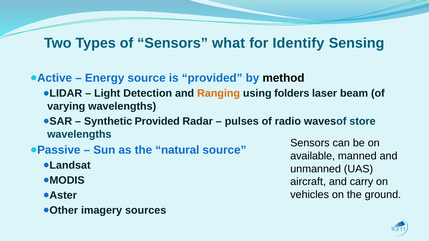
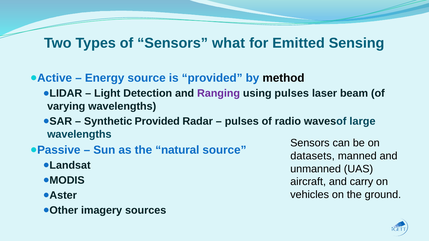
Identify: Identify -> Emitted
Ranging colour: orange -> purple
using folders: folders -> pulses
store: store -> large
available: available -> datasets
